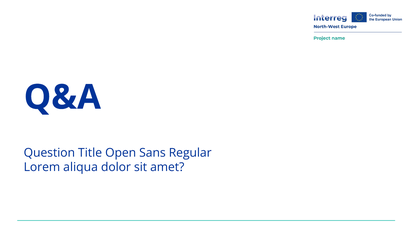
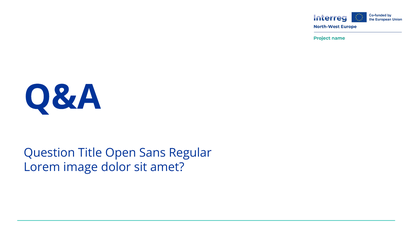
aliqua: aliqua -> image
